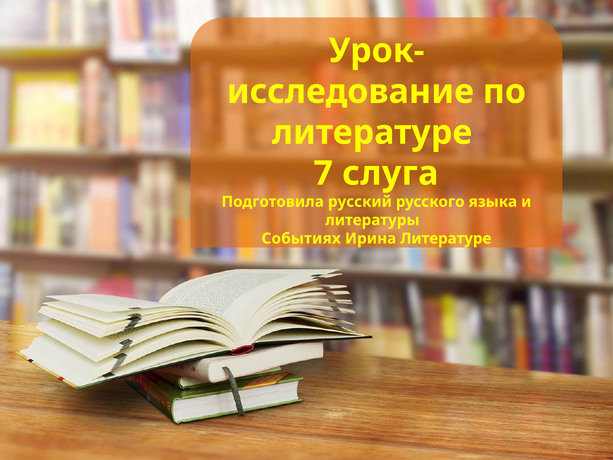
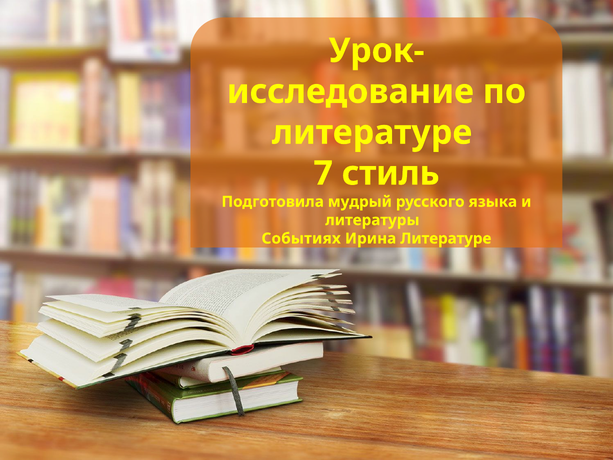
слуга: слуга -> стиль
русский: русский -> мудрый
